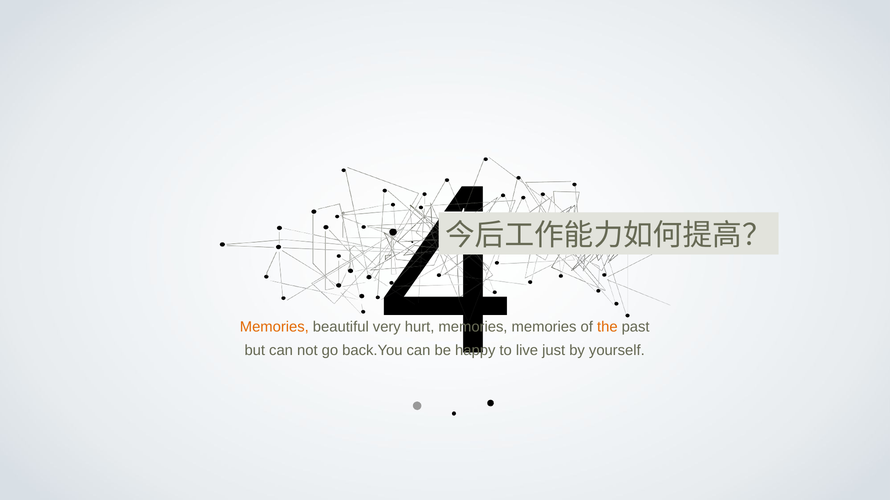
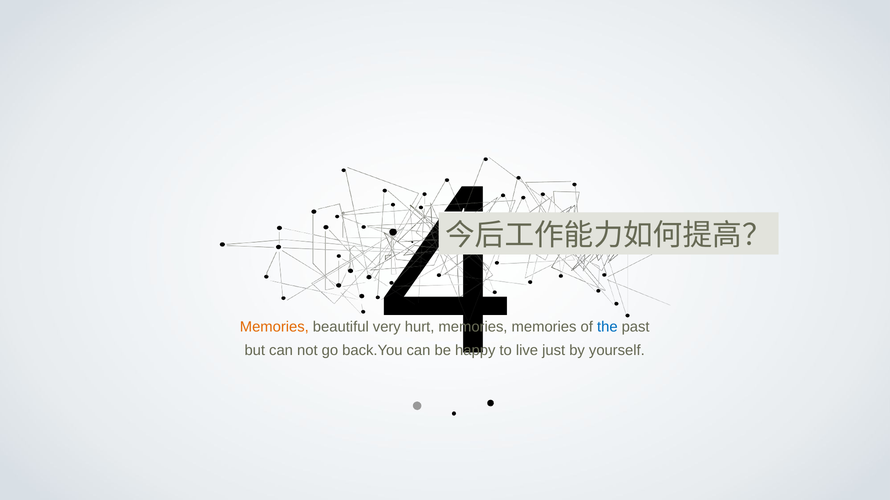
the colour: orange -> blue
